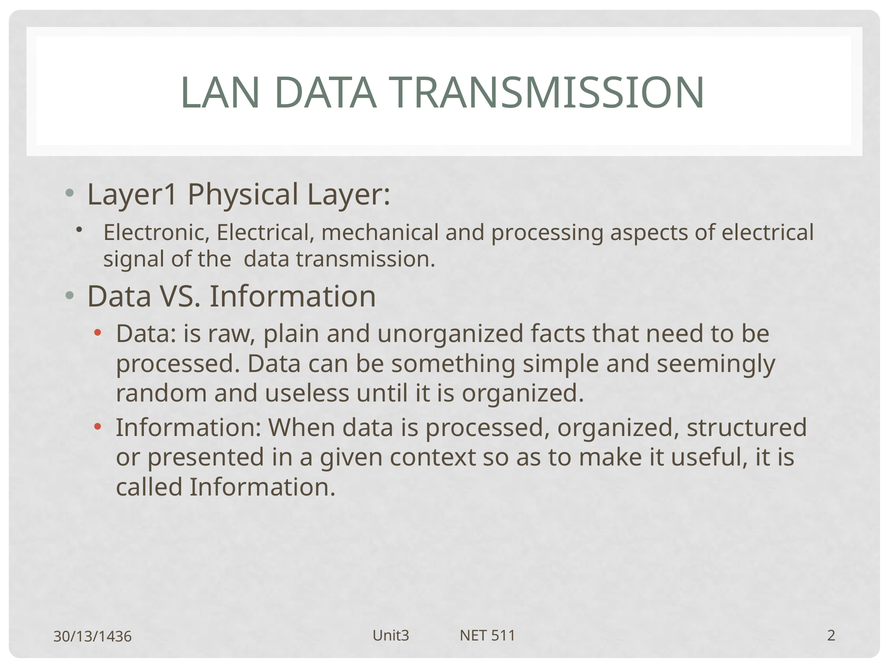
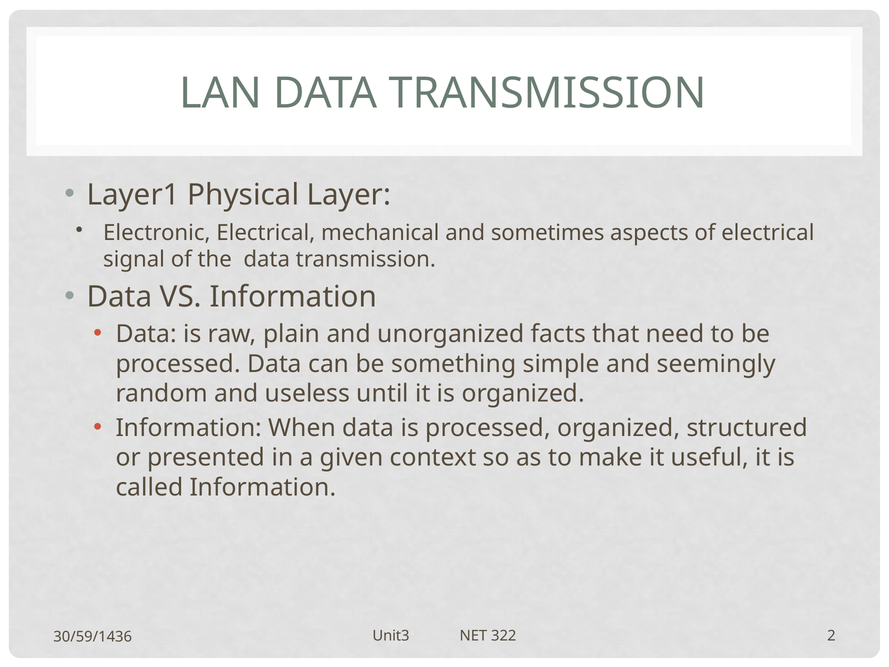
processing: processing -> sometimes
511: 511 -> 322
30/13/1436: 30/13/1436 -> 30/59/1436
